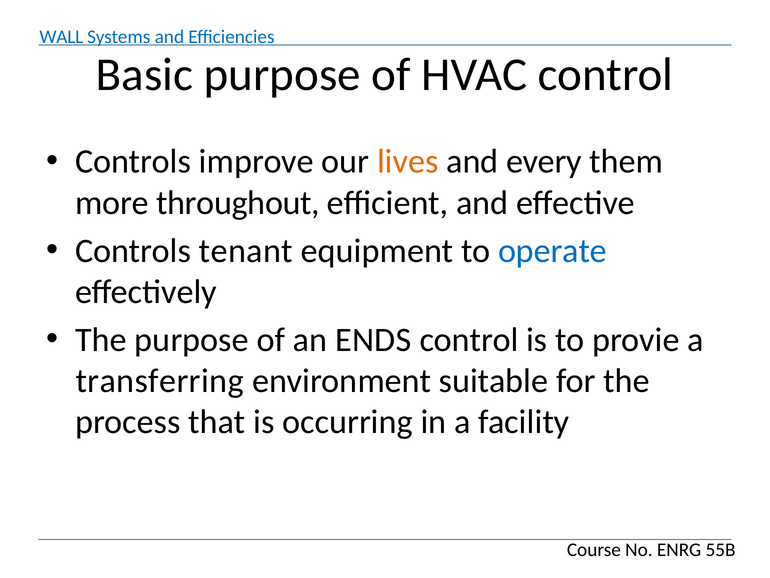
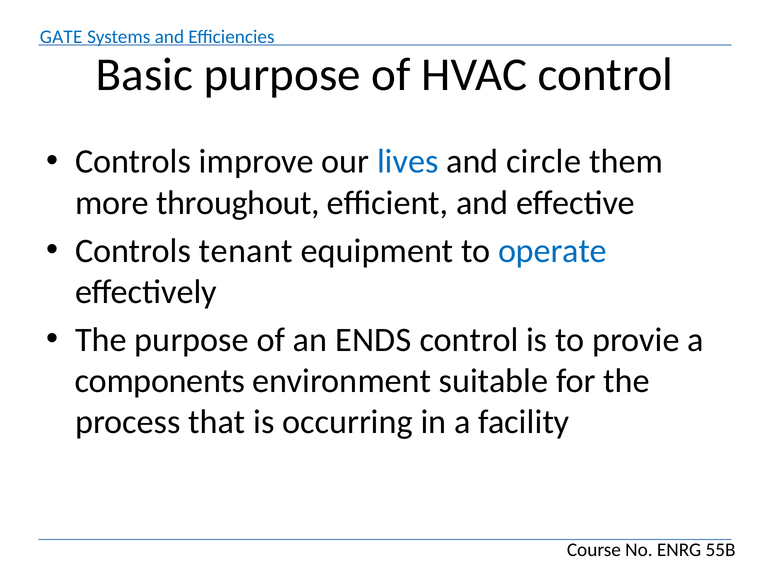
WALL: WALL -> GATE
lives colour: orange -> blue
every: every -> circle
transferring: transferring -> components
